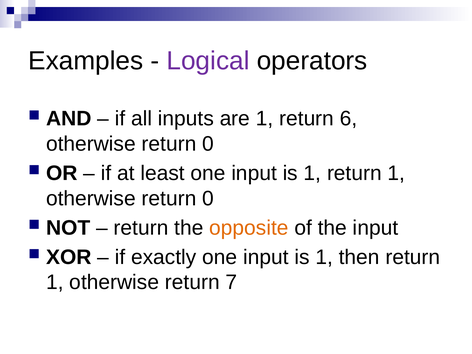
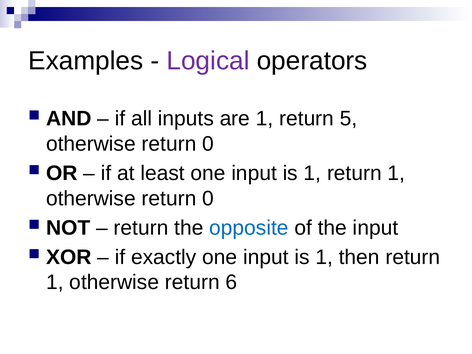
6: 6 -> 5
opposite colour: orange -> blue
7: 7 -> 6
